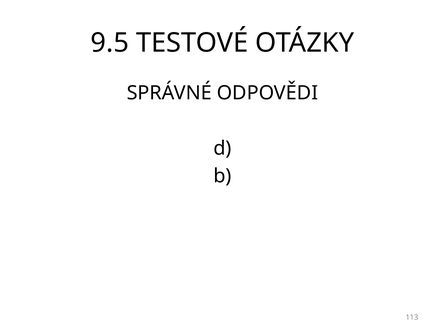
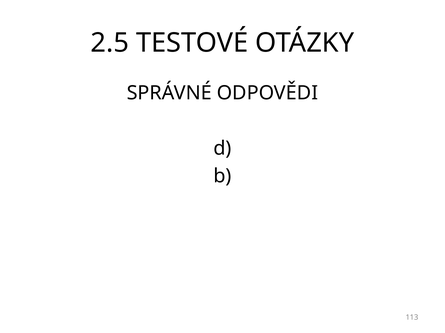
9.5: 9.5 -> 2.5
